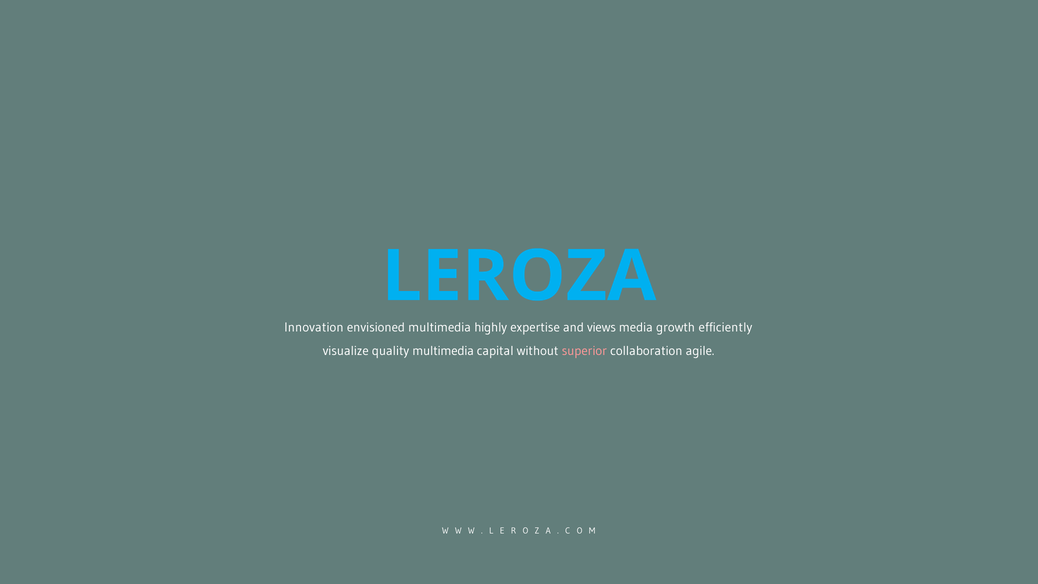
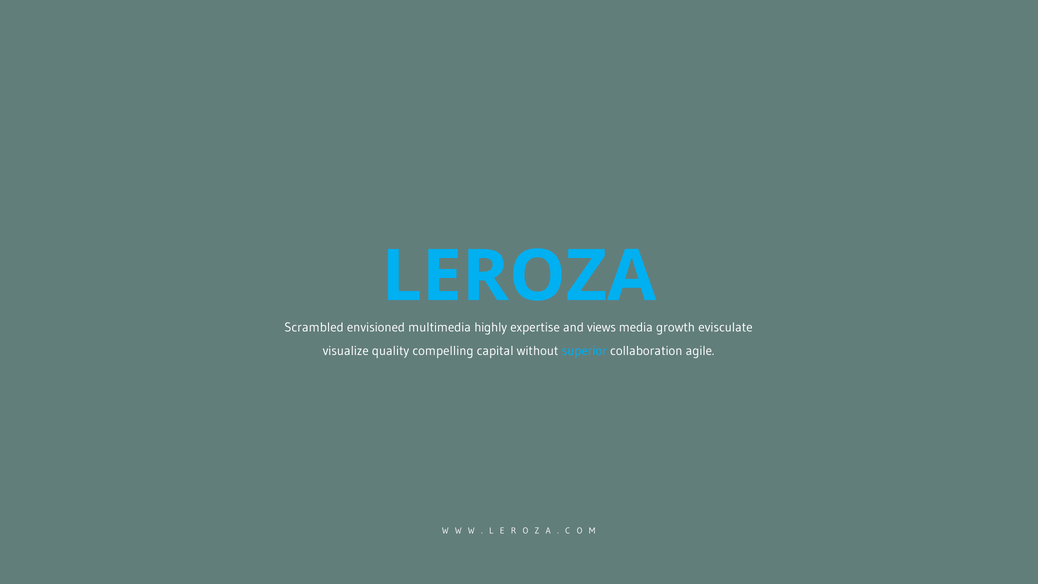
Innovation: Innovation -> Scrambled
efficiently: efficiently -> evisculate
quality multimedia: multimedia -> compelling
superior colour: pink -> light blue
